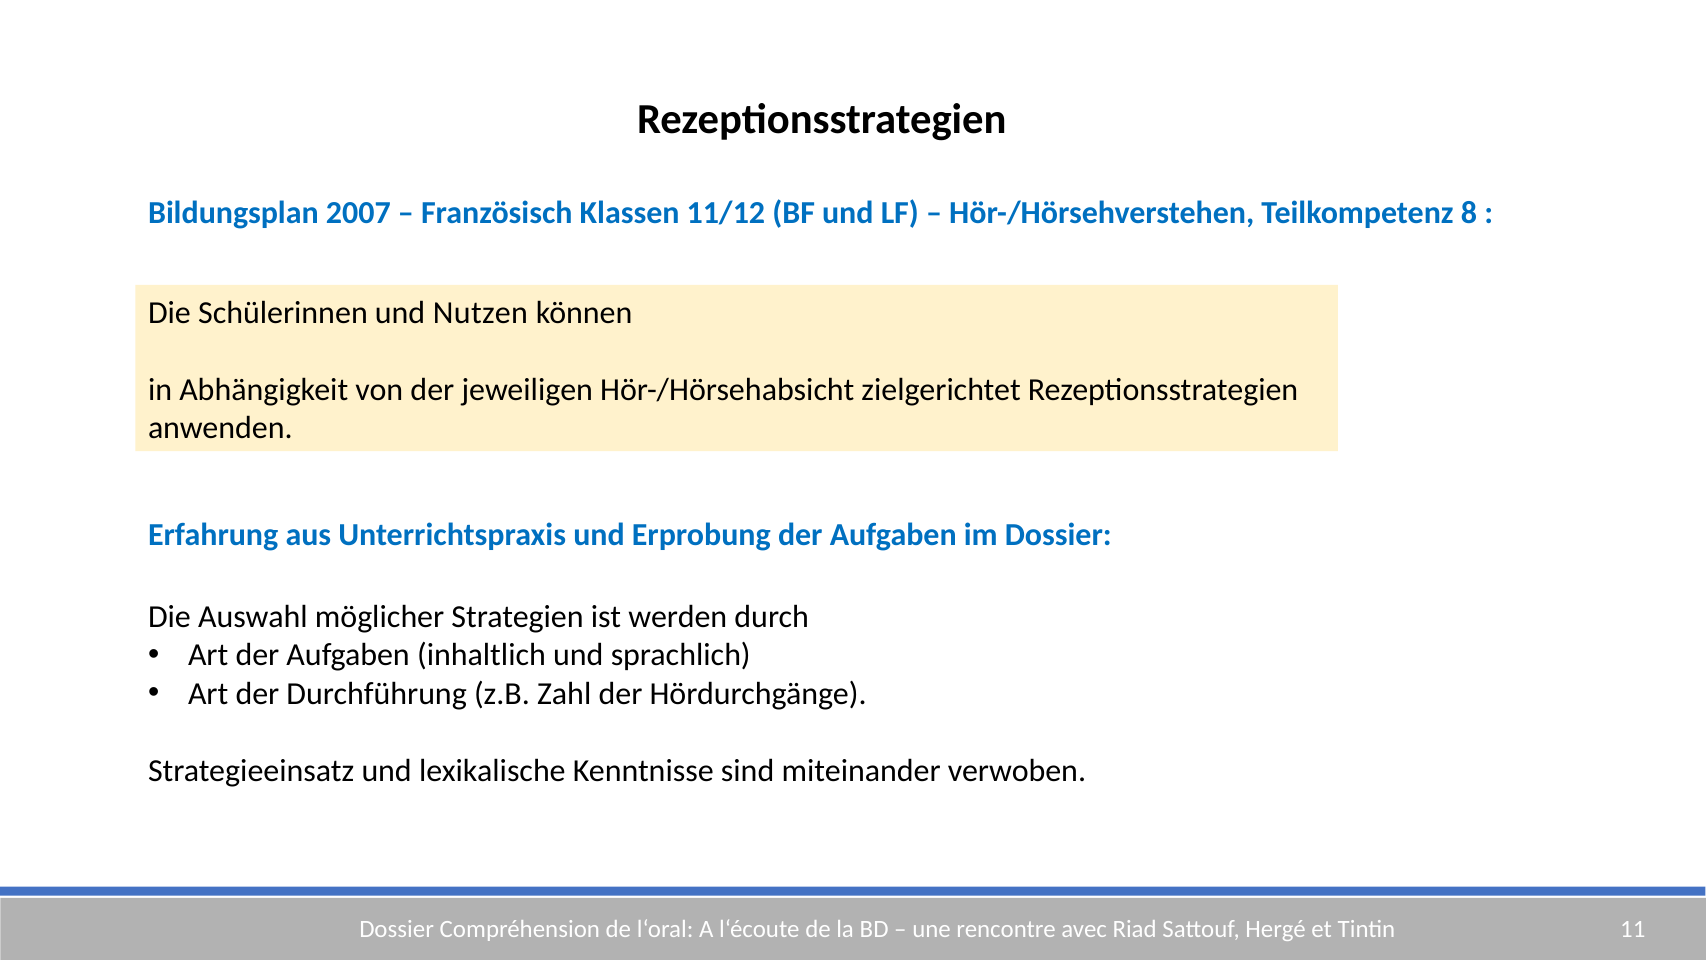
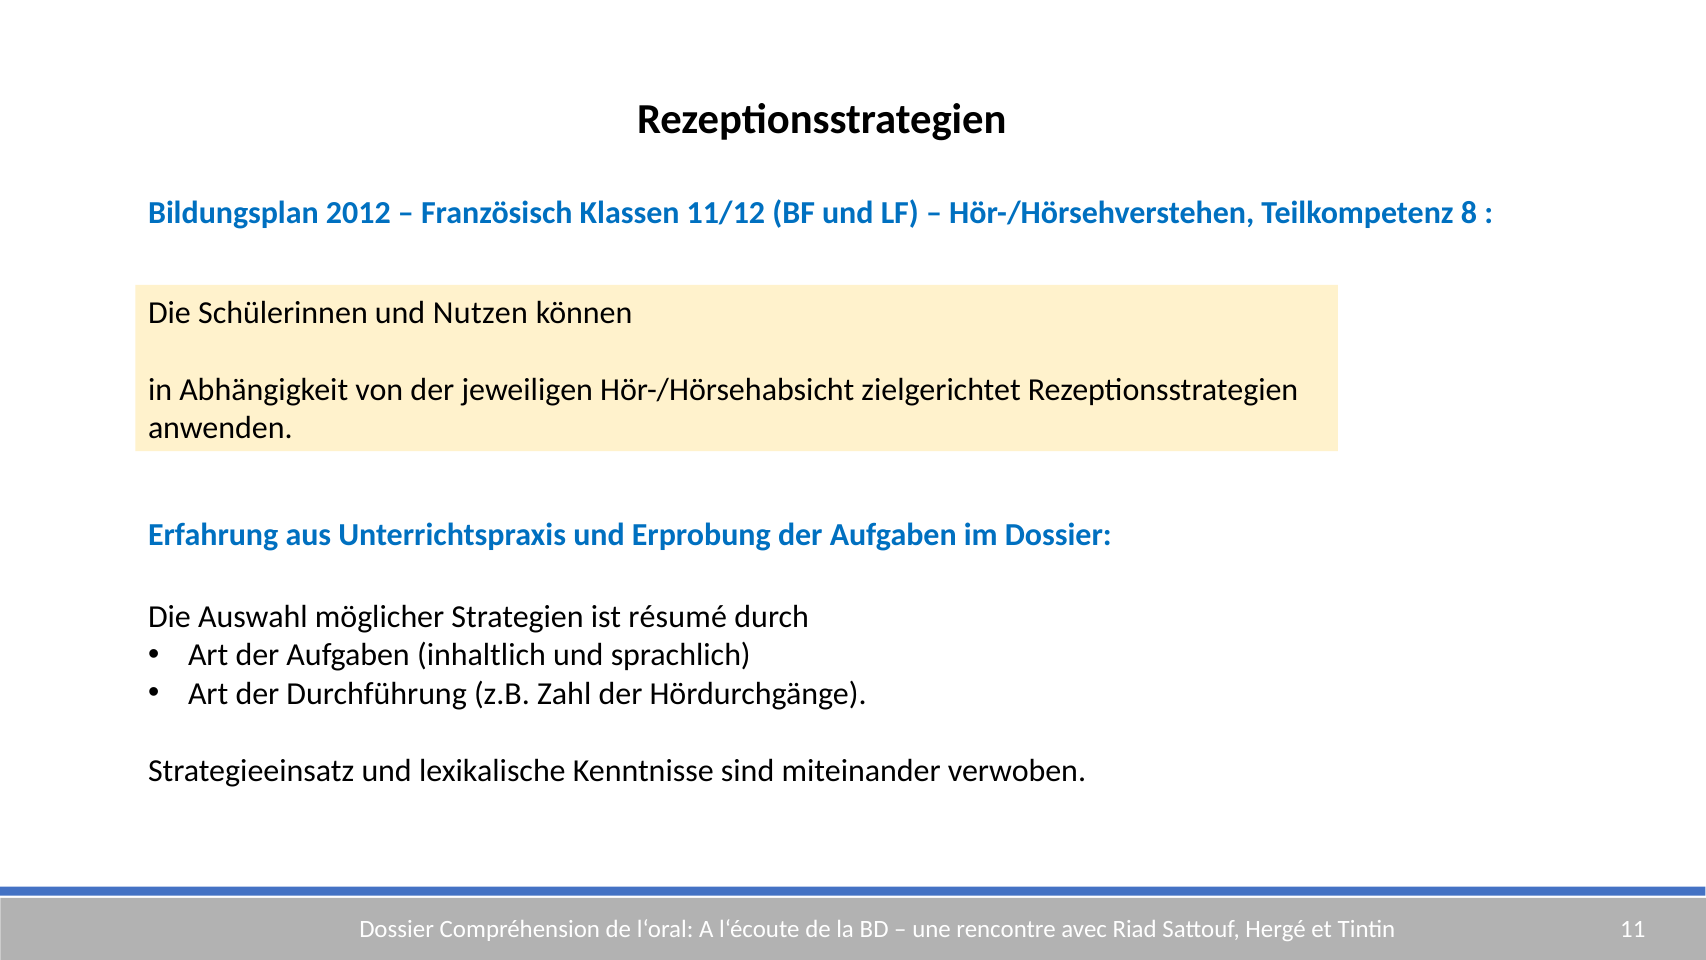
2007: 2007 -> 2012
werden: werden -> résumé
